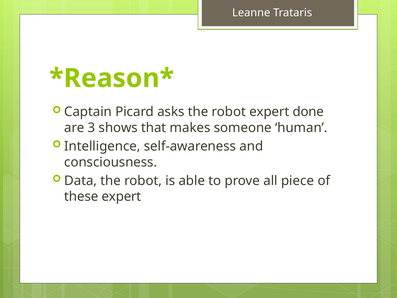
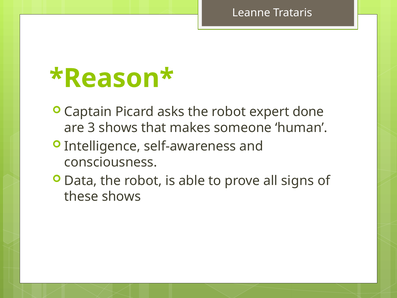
piece: piece -> signs
these expert: expert -> shows
